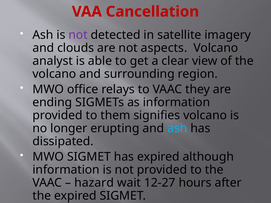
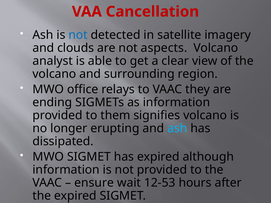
not at (78, 35) colour: purple -> blue
hazard: hazard -> ensure
12-27: 12-27 -> 12-53
